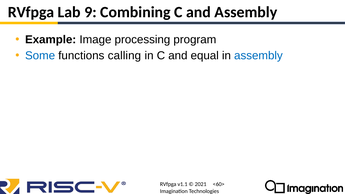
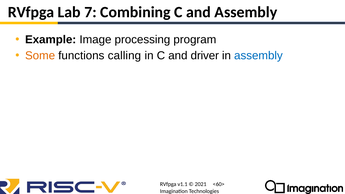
9: 9 -> 7
Some colour: blue -> orange
equal: equal -> driver
